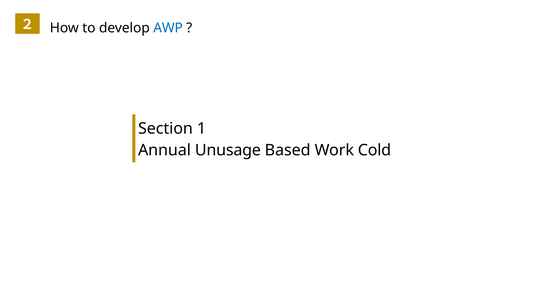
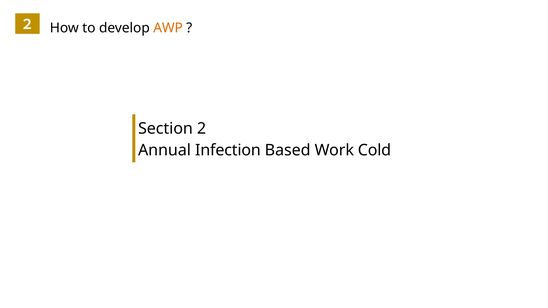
AWP colour: blue -> orange
1: 1 -> 2
Unusage: Unusage -> Infection
